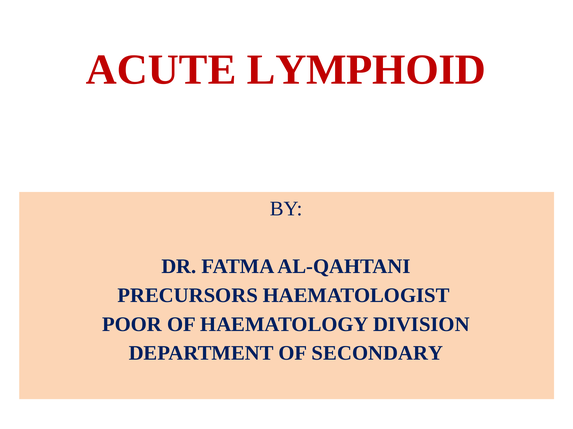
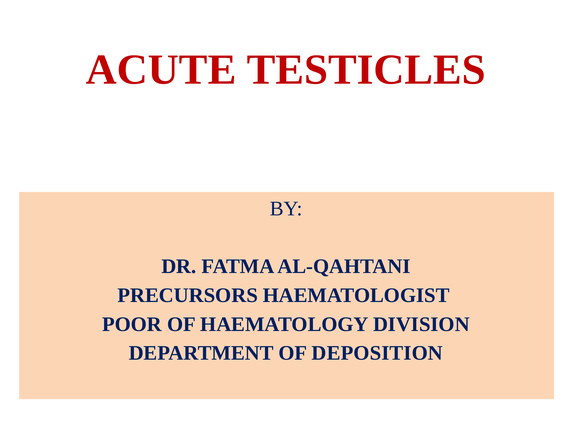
LYMPHOID: LYMPHOID -> TESTICLES
SECONDARY: SECONDARY -> DEPOSITION
